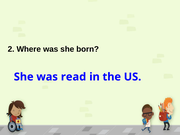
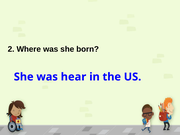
read: read -> hear
